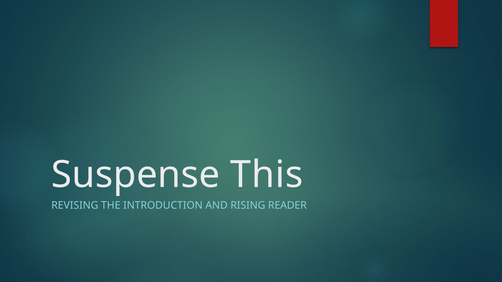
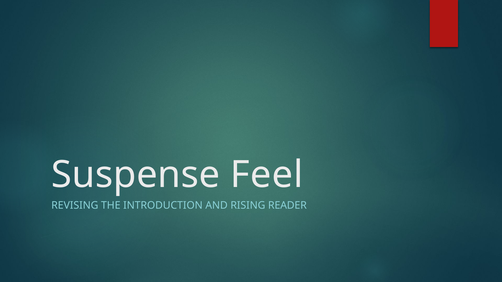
This: This -> Feel
